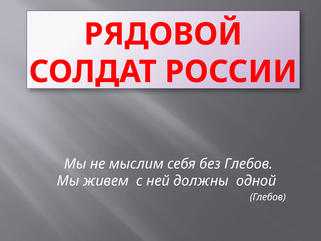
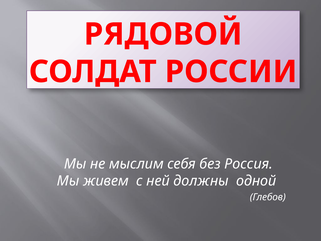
без Глебов: Глебов -> Россия
